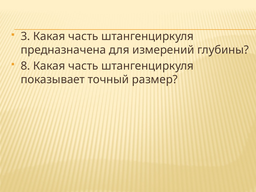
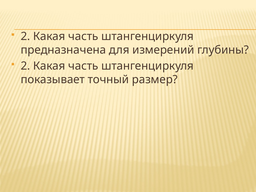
3 at (25, 36): 3 -> 2
8 at (25, 66): 8 -> 2
